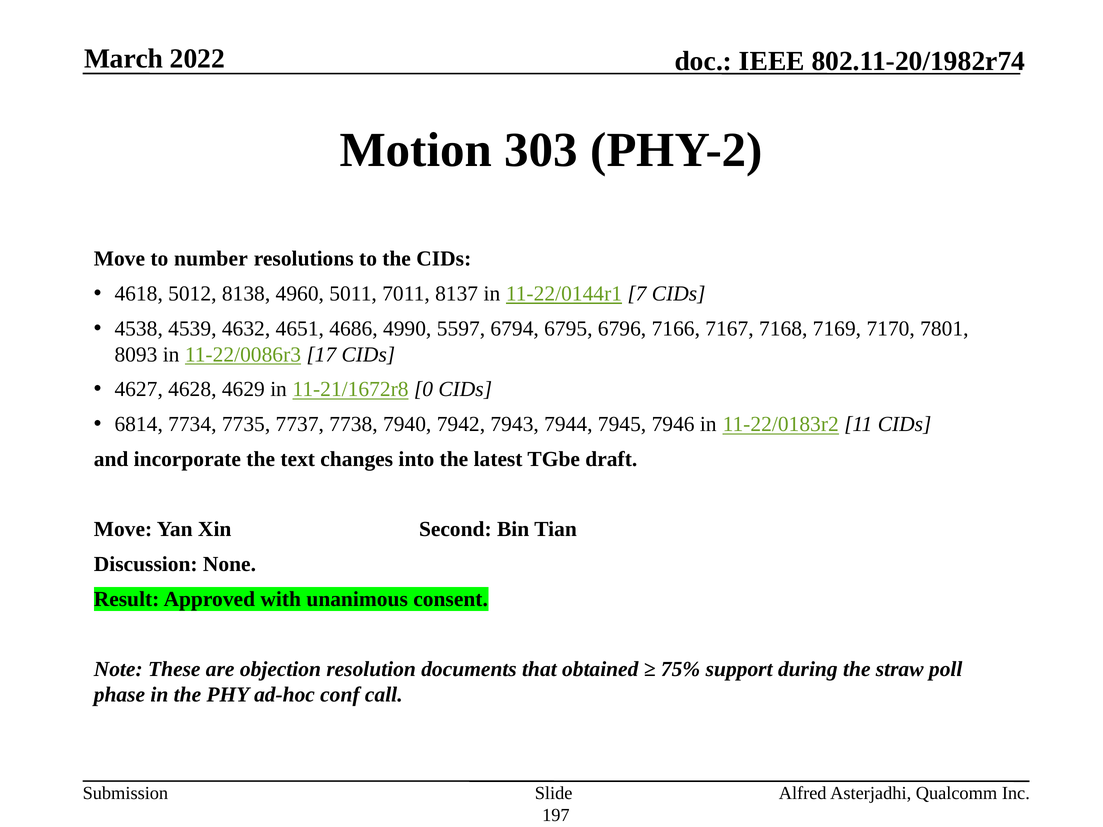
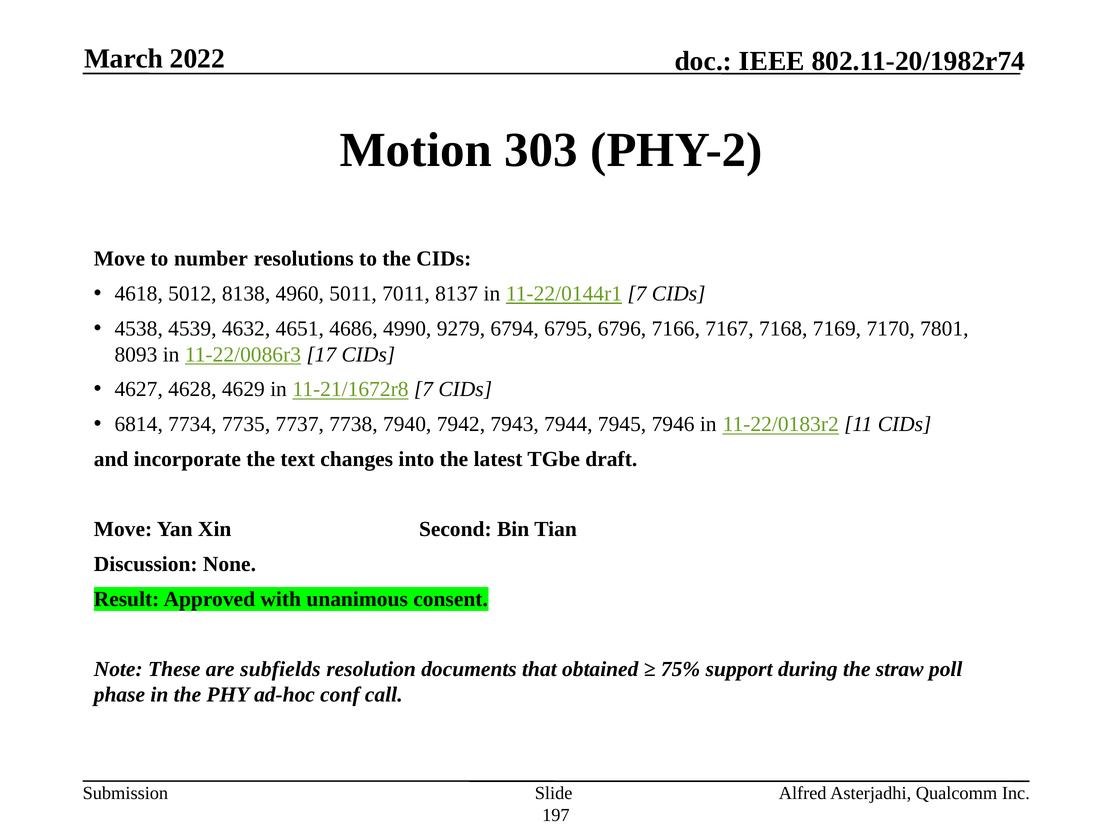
5597: 5597 -> 9279
11-21/1672r8 0: 0 -> 7
objection: objection -> subfields
